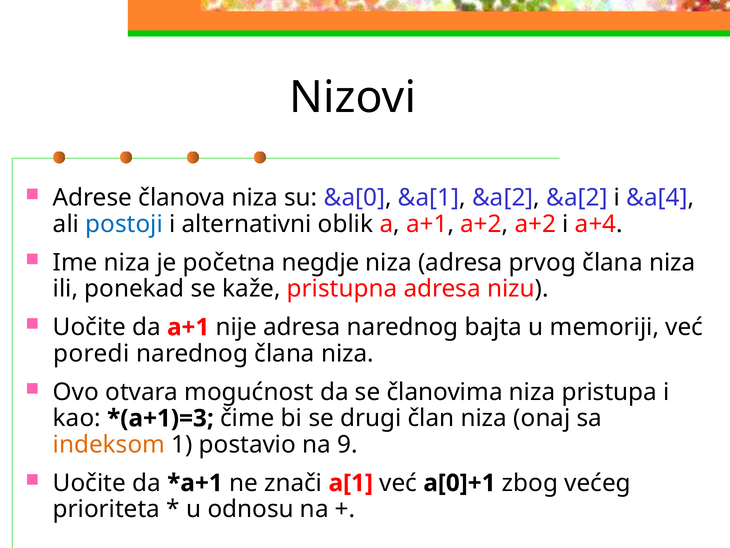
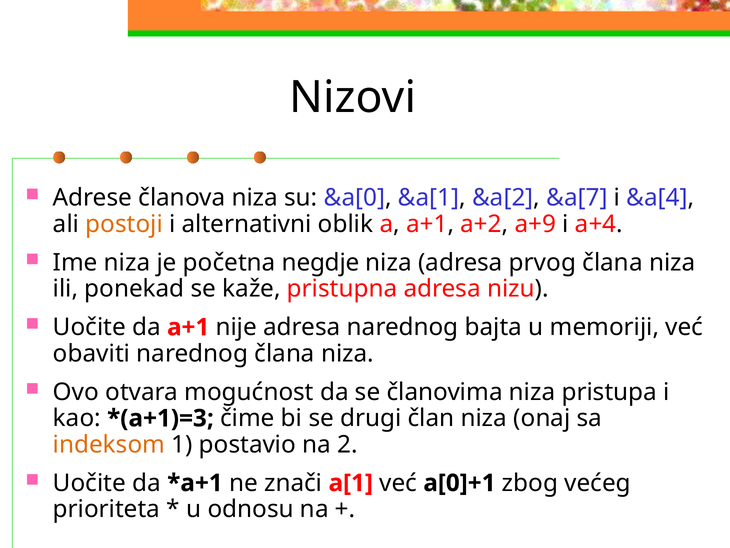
&a[2 &a[2: &a[2 -> &a[7
postoji colour: blue -> orange
a+2 a+2: a+2 -> a+9
poredi: poredi -> obaviti
9: 9 -> 2
